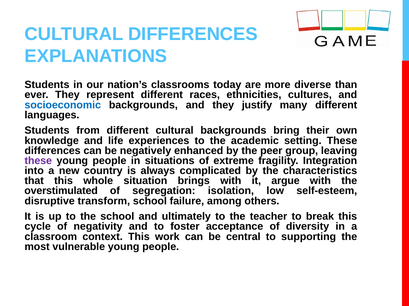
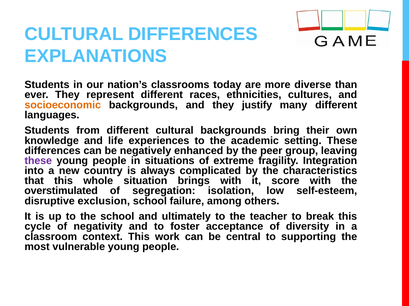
socioeconomic colour: blue -> orange
argue: argue -> score
transform: transform -> exclusion
